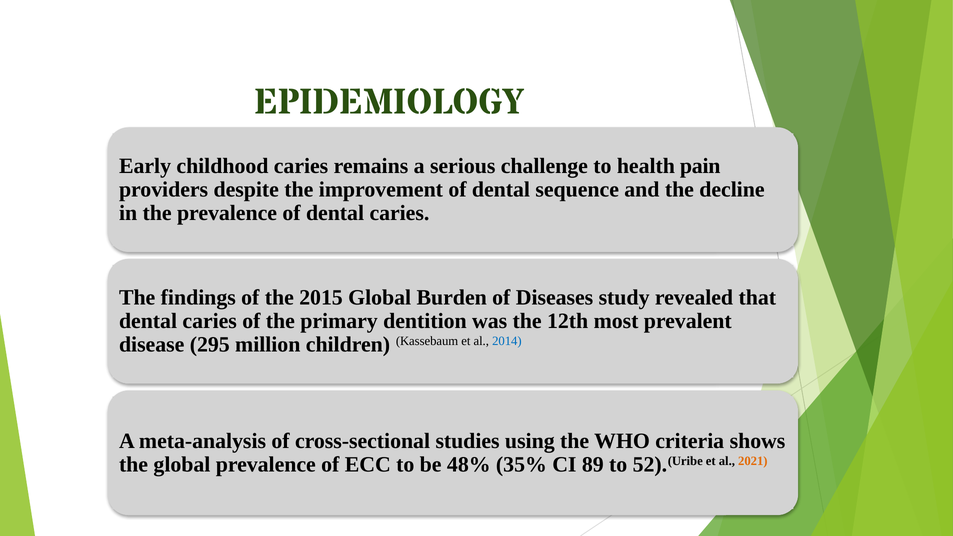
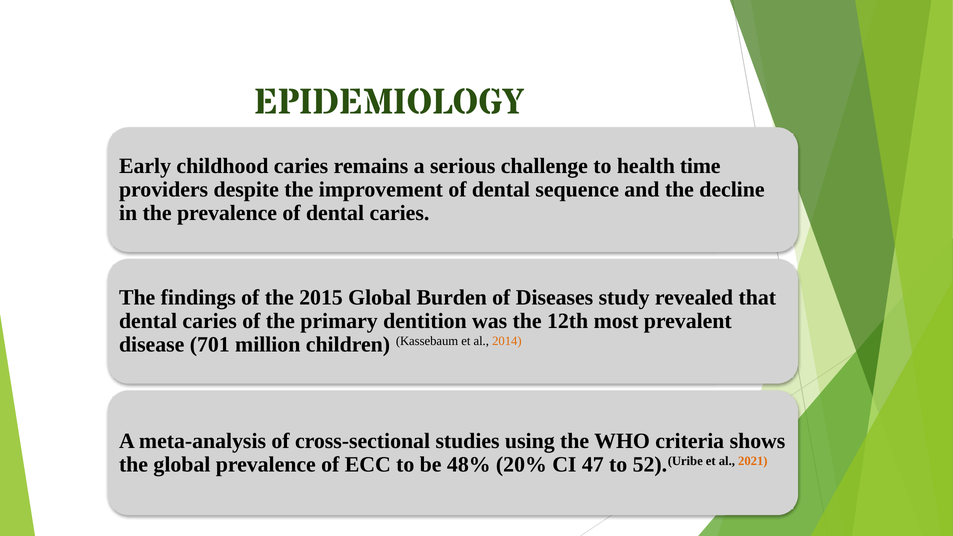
pain: pain -> time
295: 295 -> 701
2014 colour: blue -> orange
35%: 35% -> 20%
89: 89 -> 47
